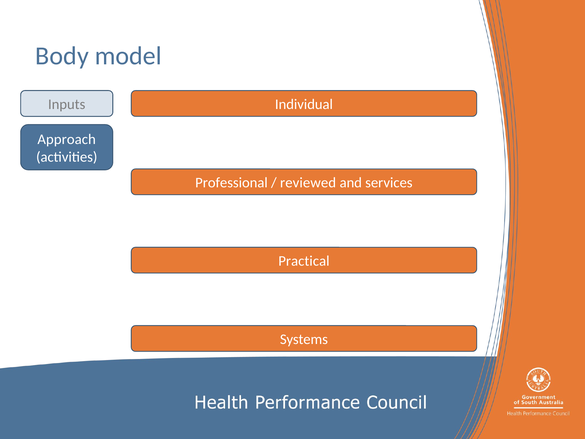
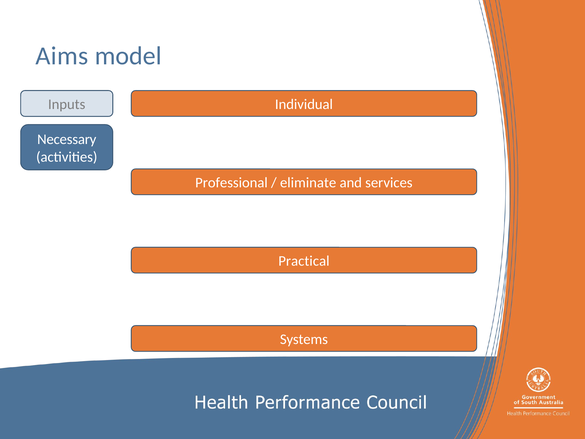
Body: Body -> Aims
Approach: Approach -> Necessary
reviewed: reviewed -> eliminate
